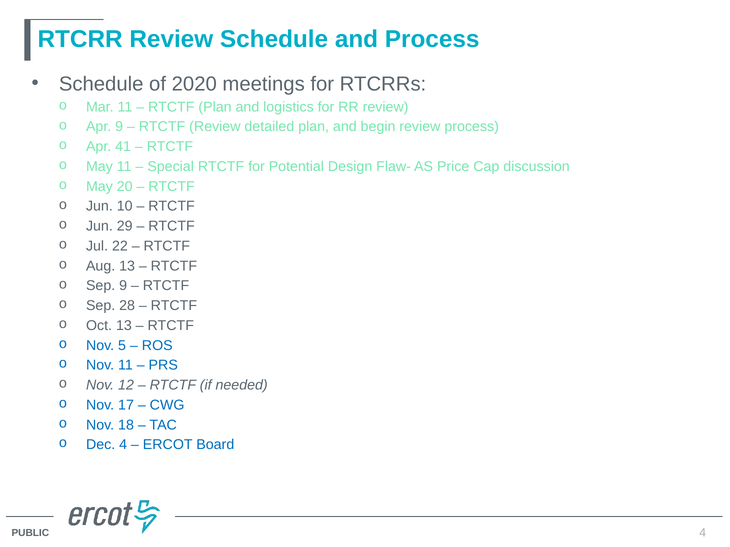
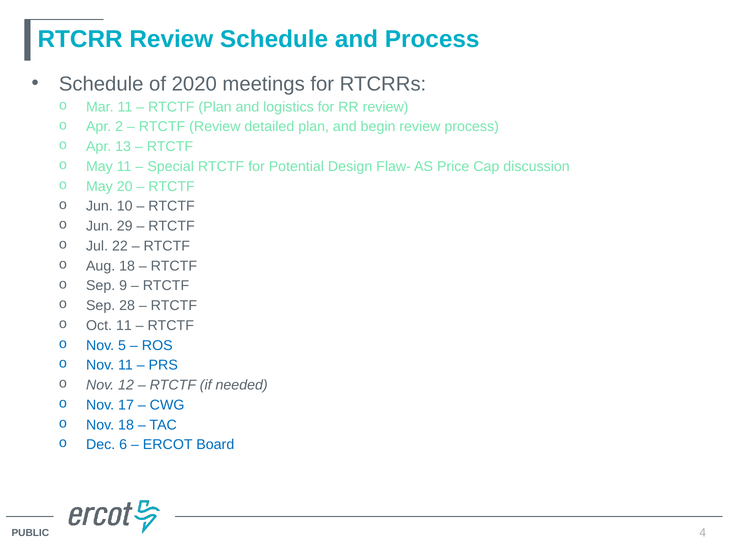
Apr 9: 9 -> 2
41: 41 -> 13
Aug 13: 13 -> 18
Oct 13: 13 -> 11
Dec 4: 4 -> 6
